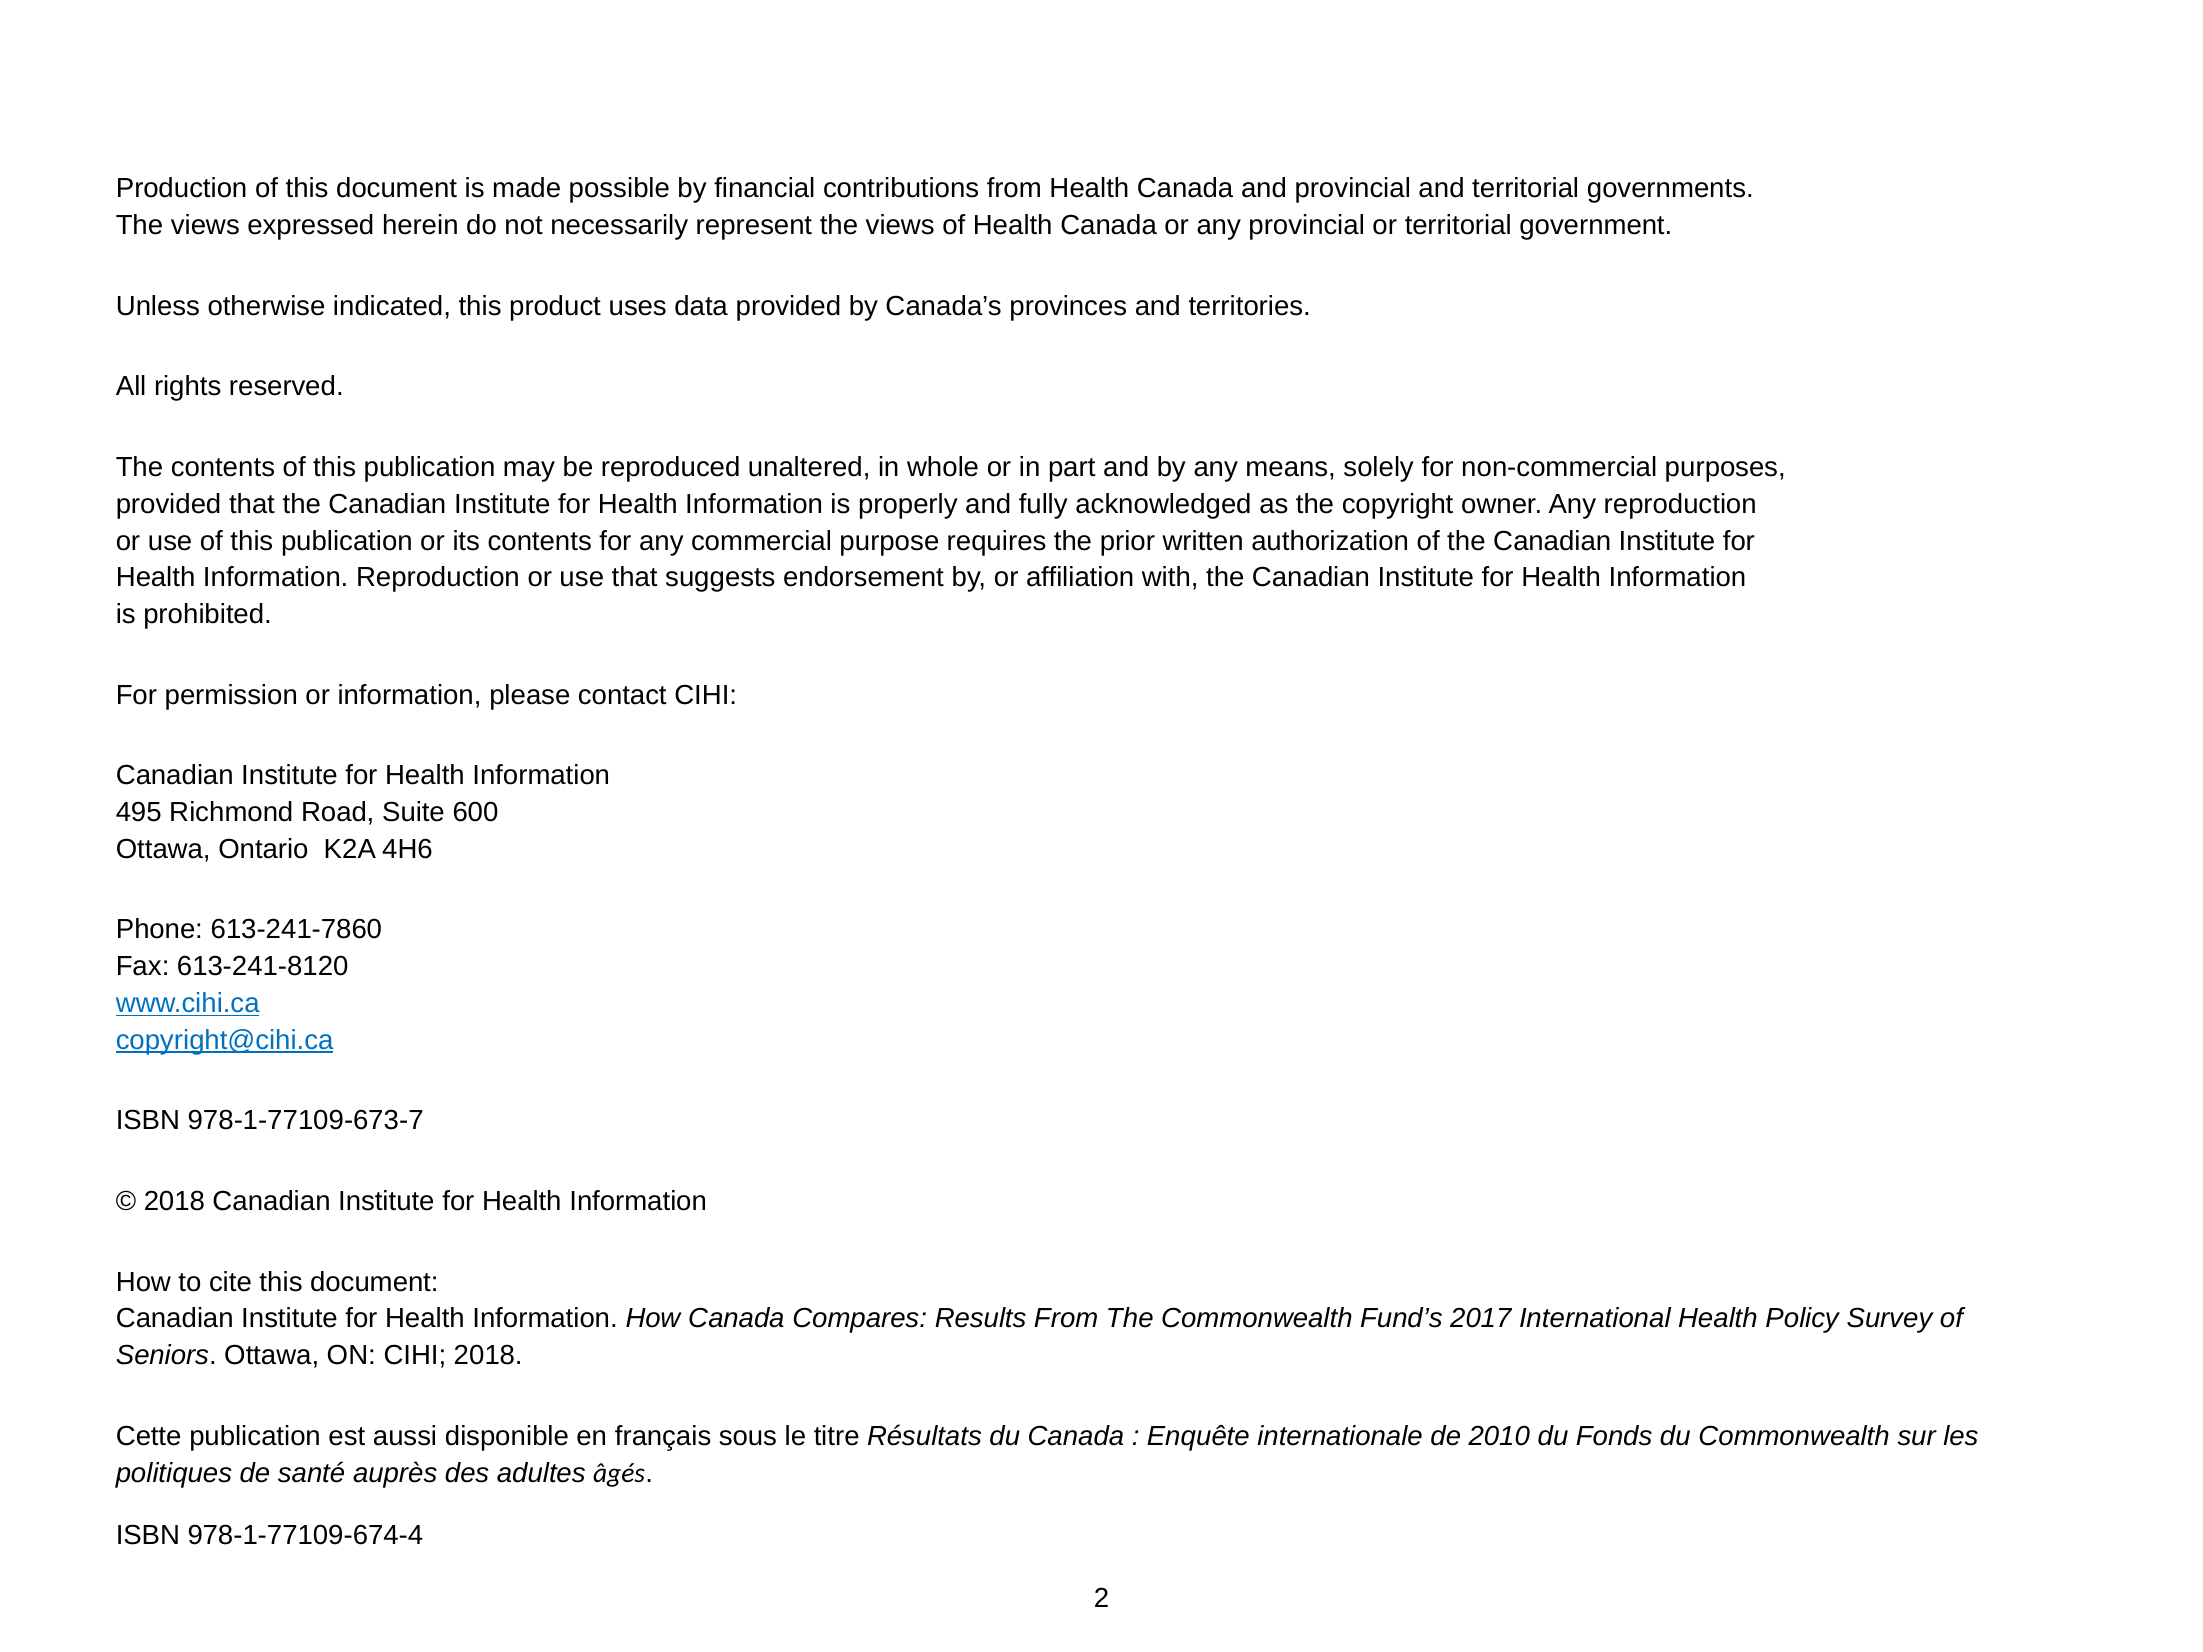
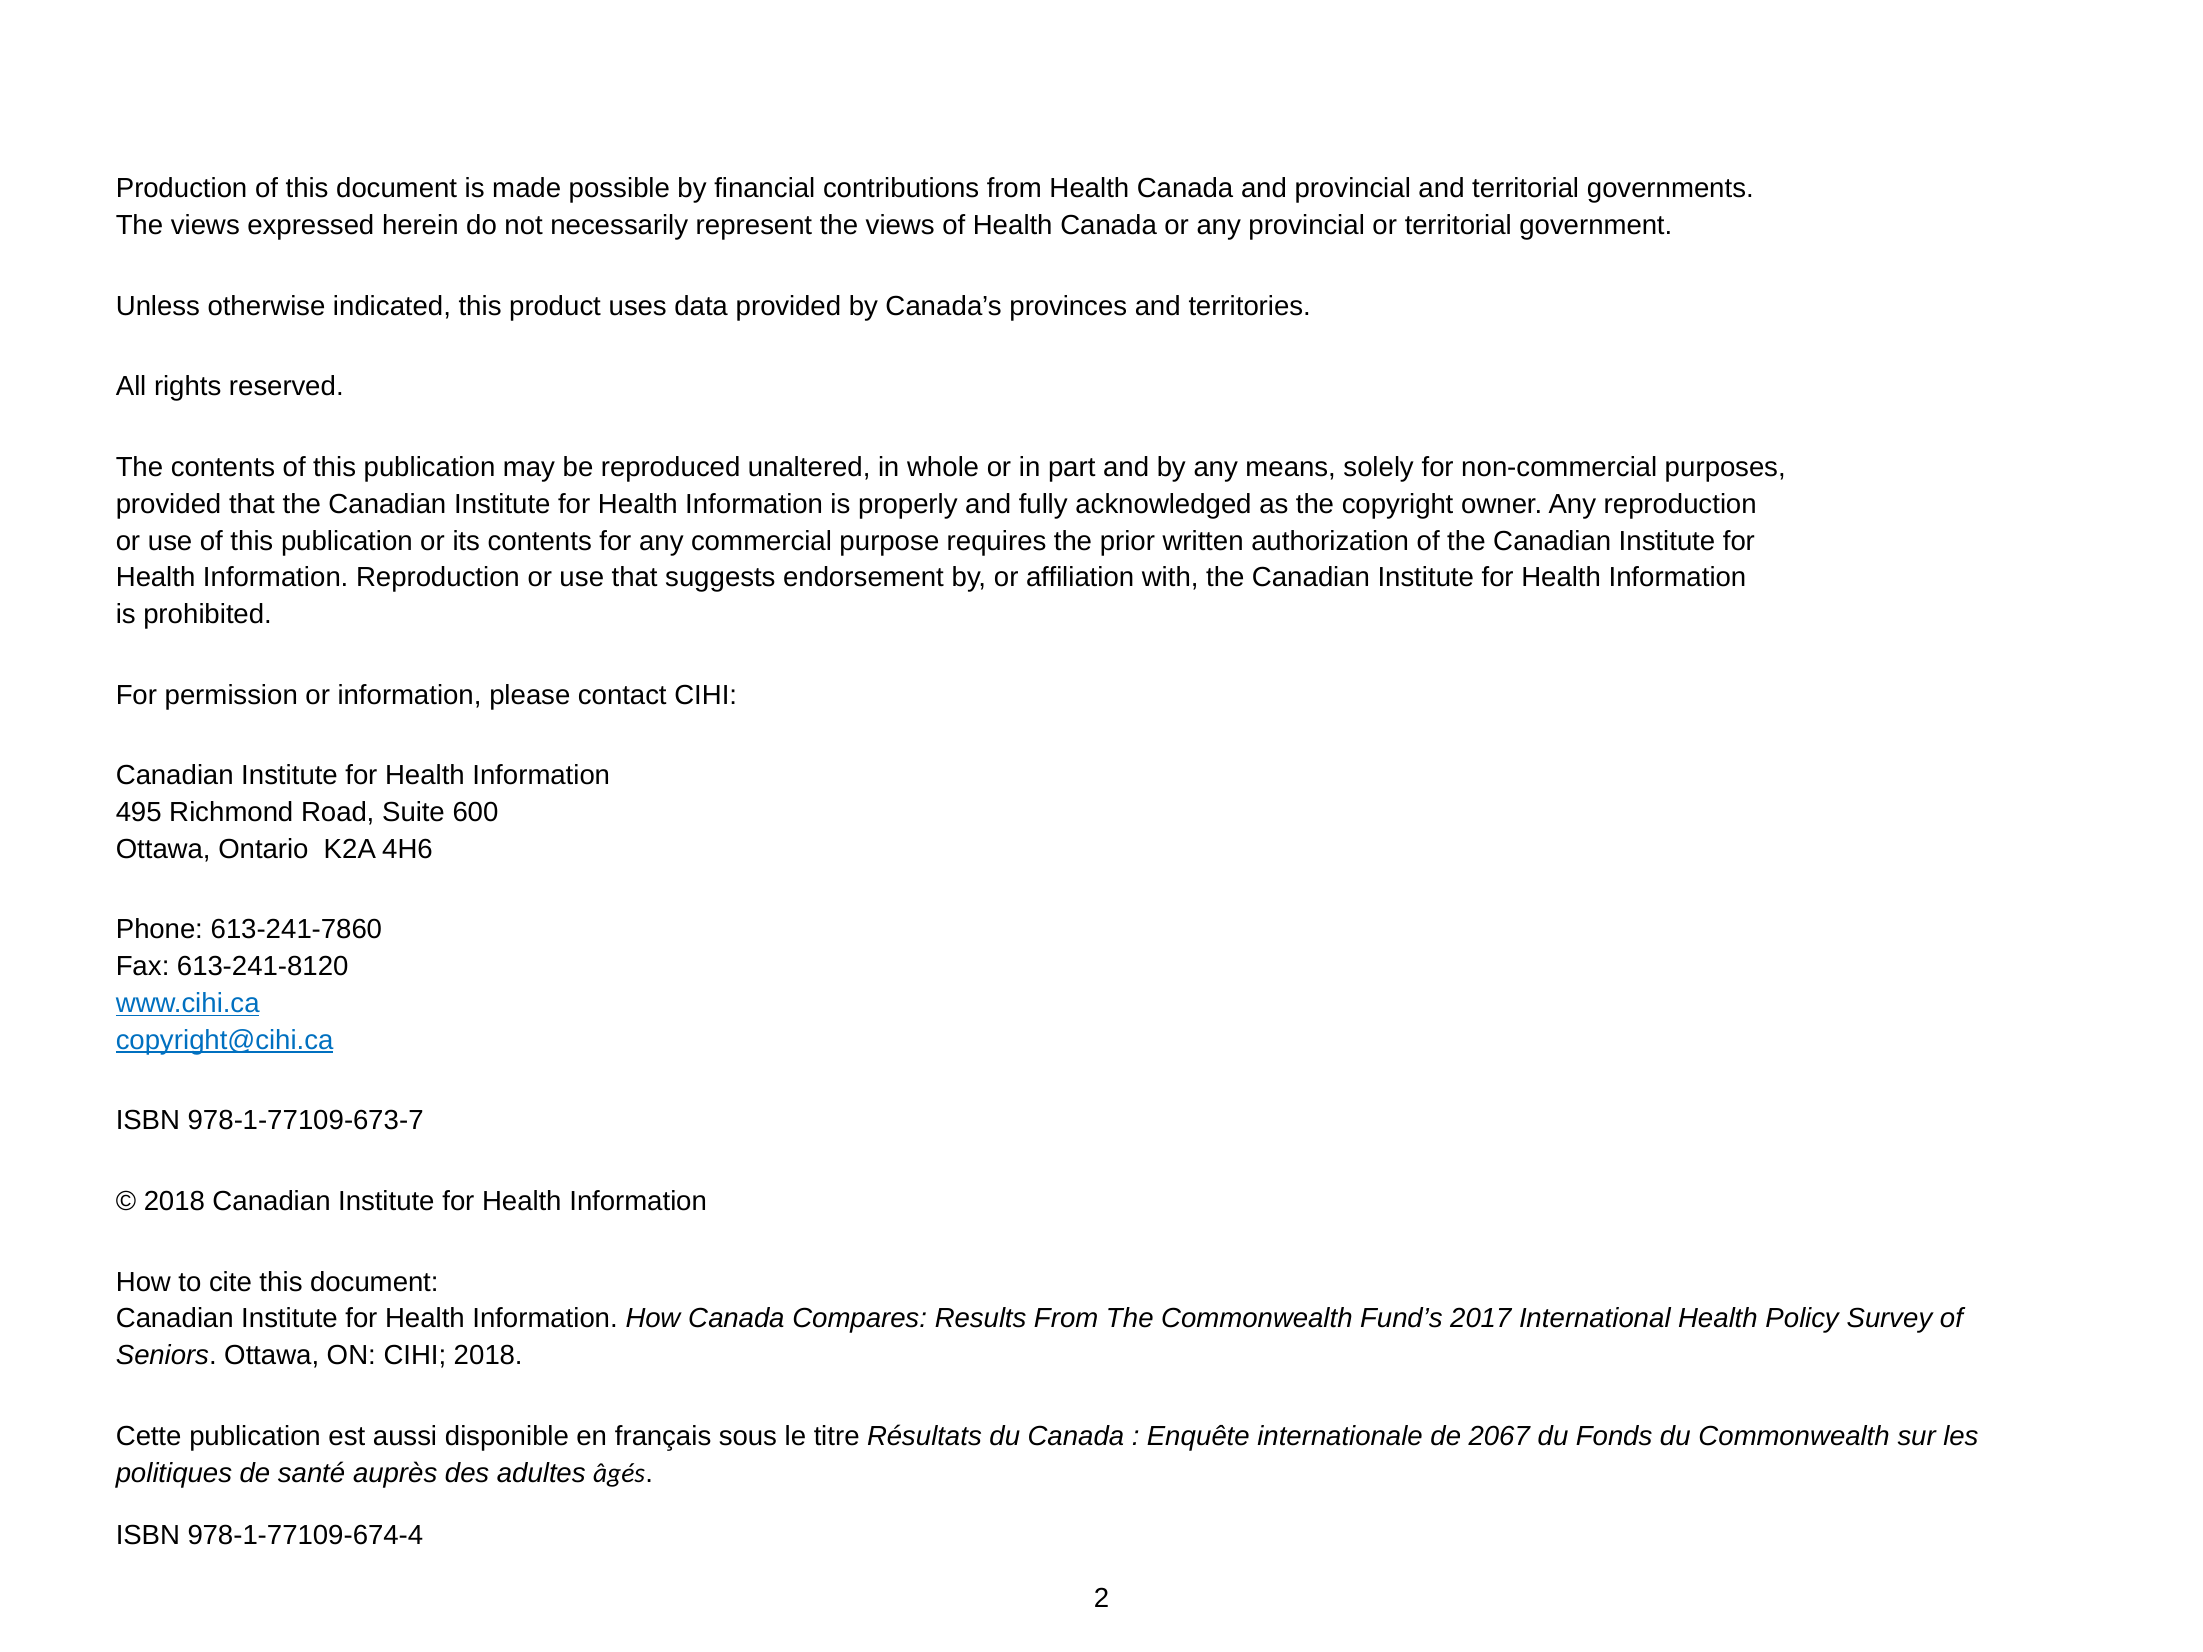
2010: 2010 -> 2067
